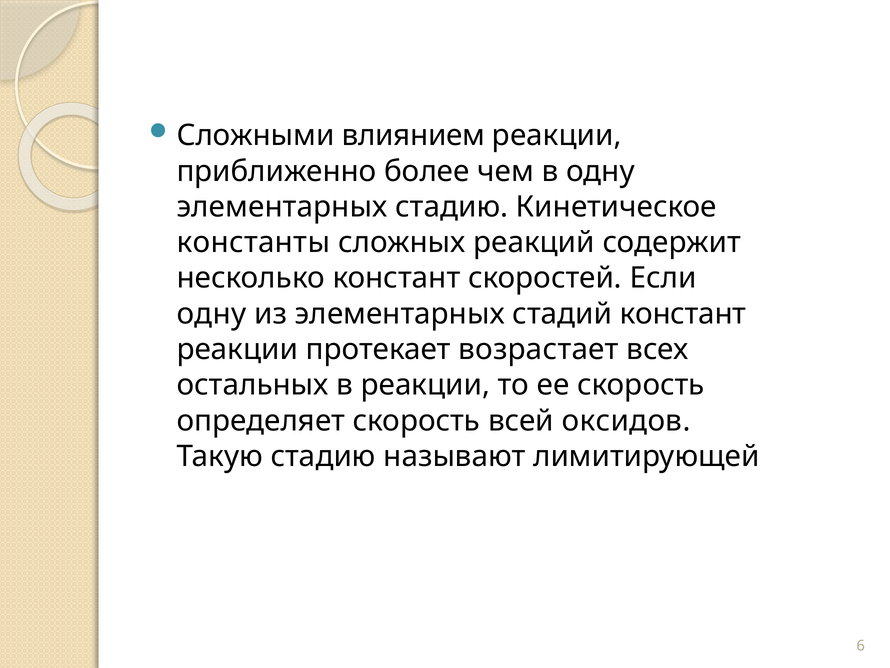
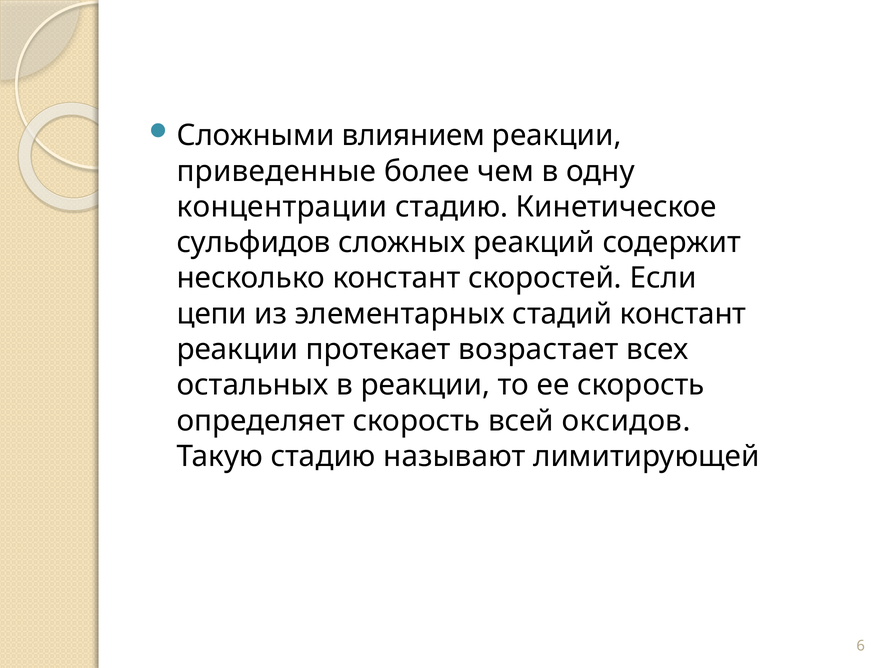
приближенно: приближенно -> приведенные
элементарных at (282, 207): элементарных -> концентрации
константы: константы -> сульфидов
одну at (211, 314): одну -> цепи
